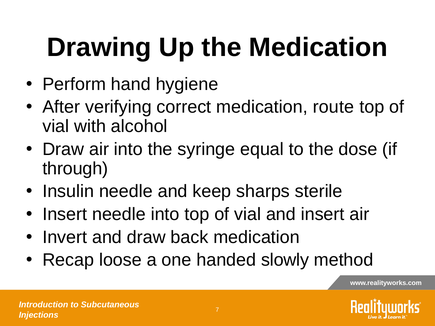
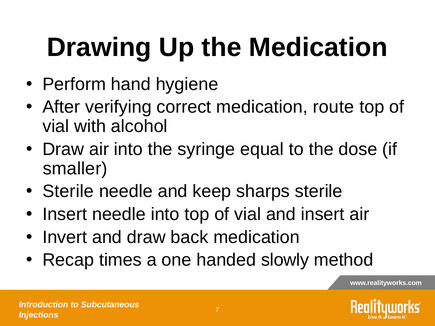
through: through -> smaller
Insulin at (68, 192): Insulin -> Sterile
loose: loose -> times
